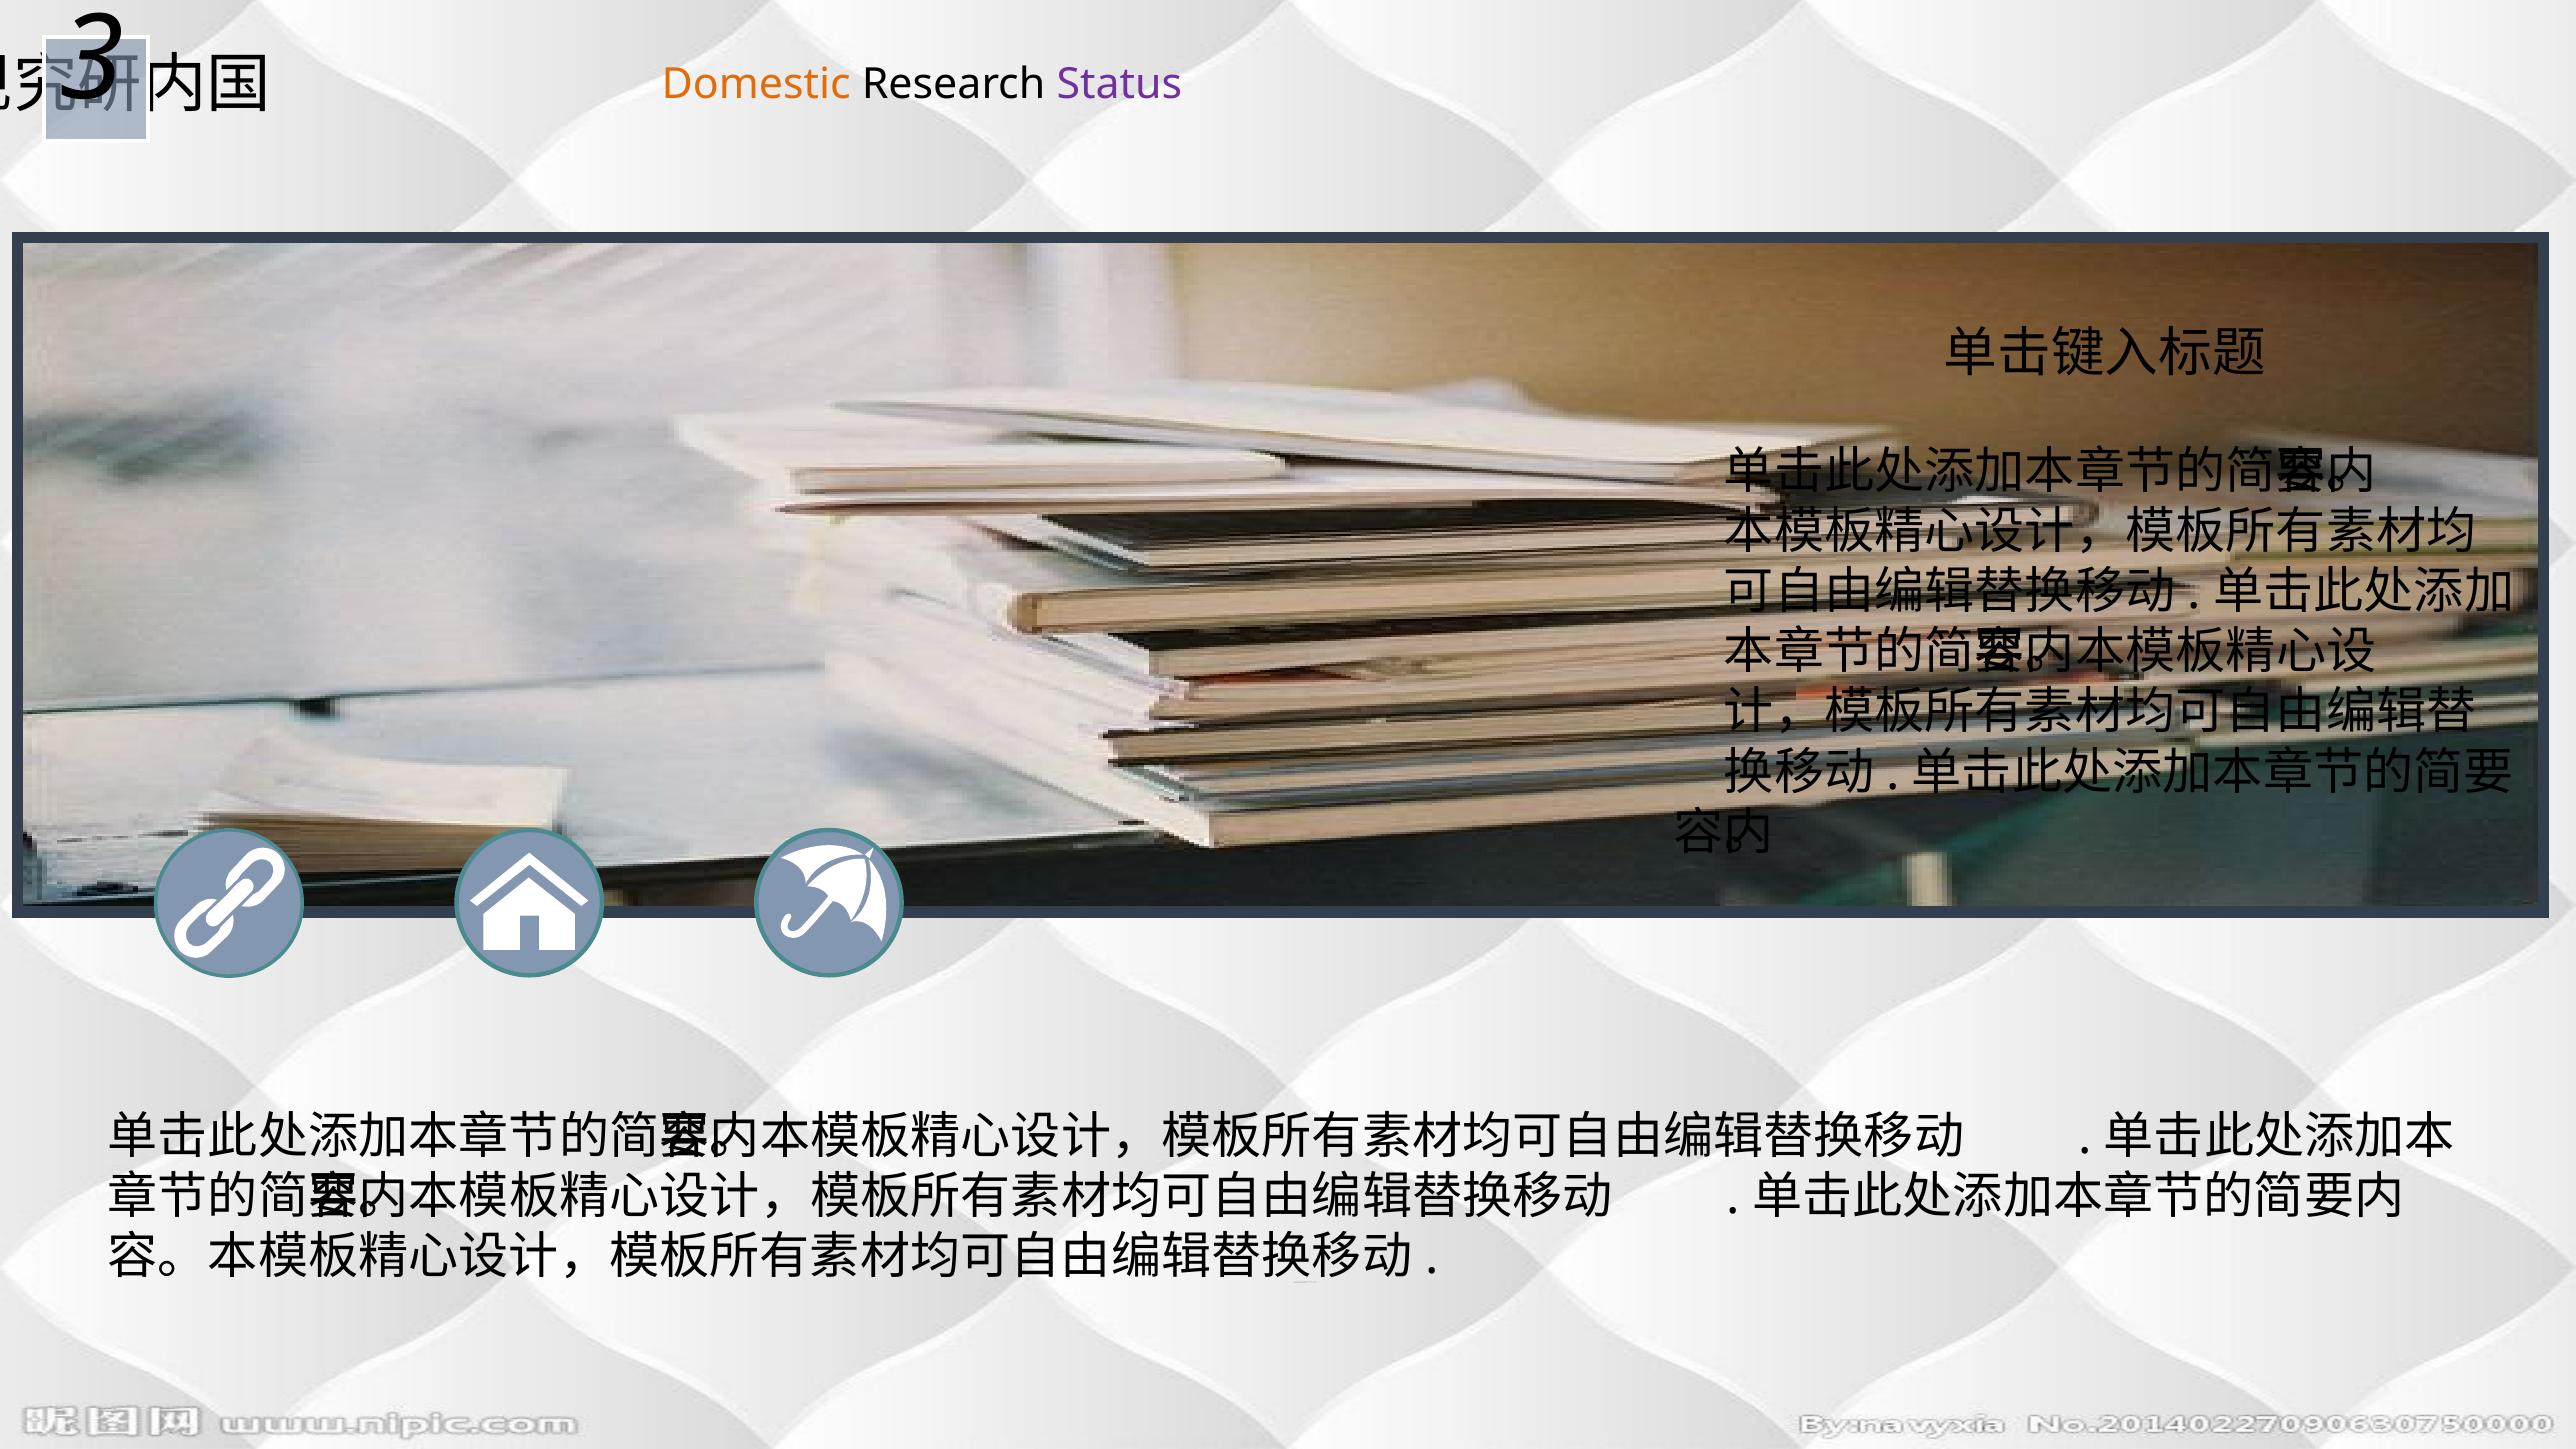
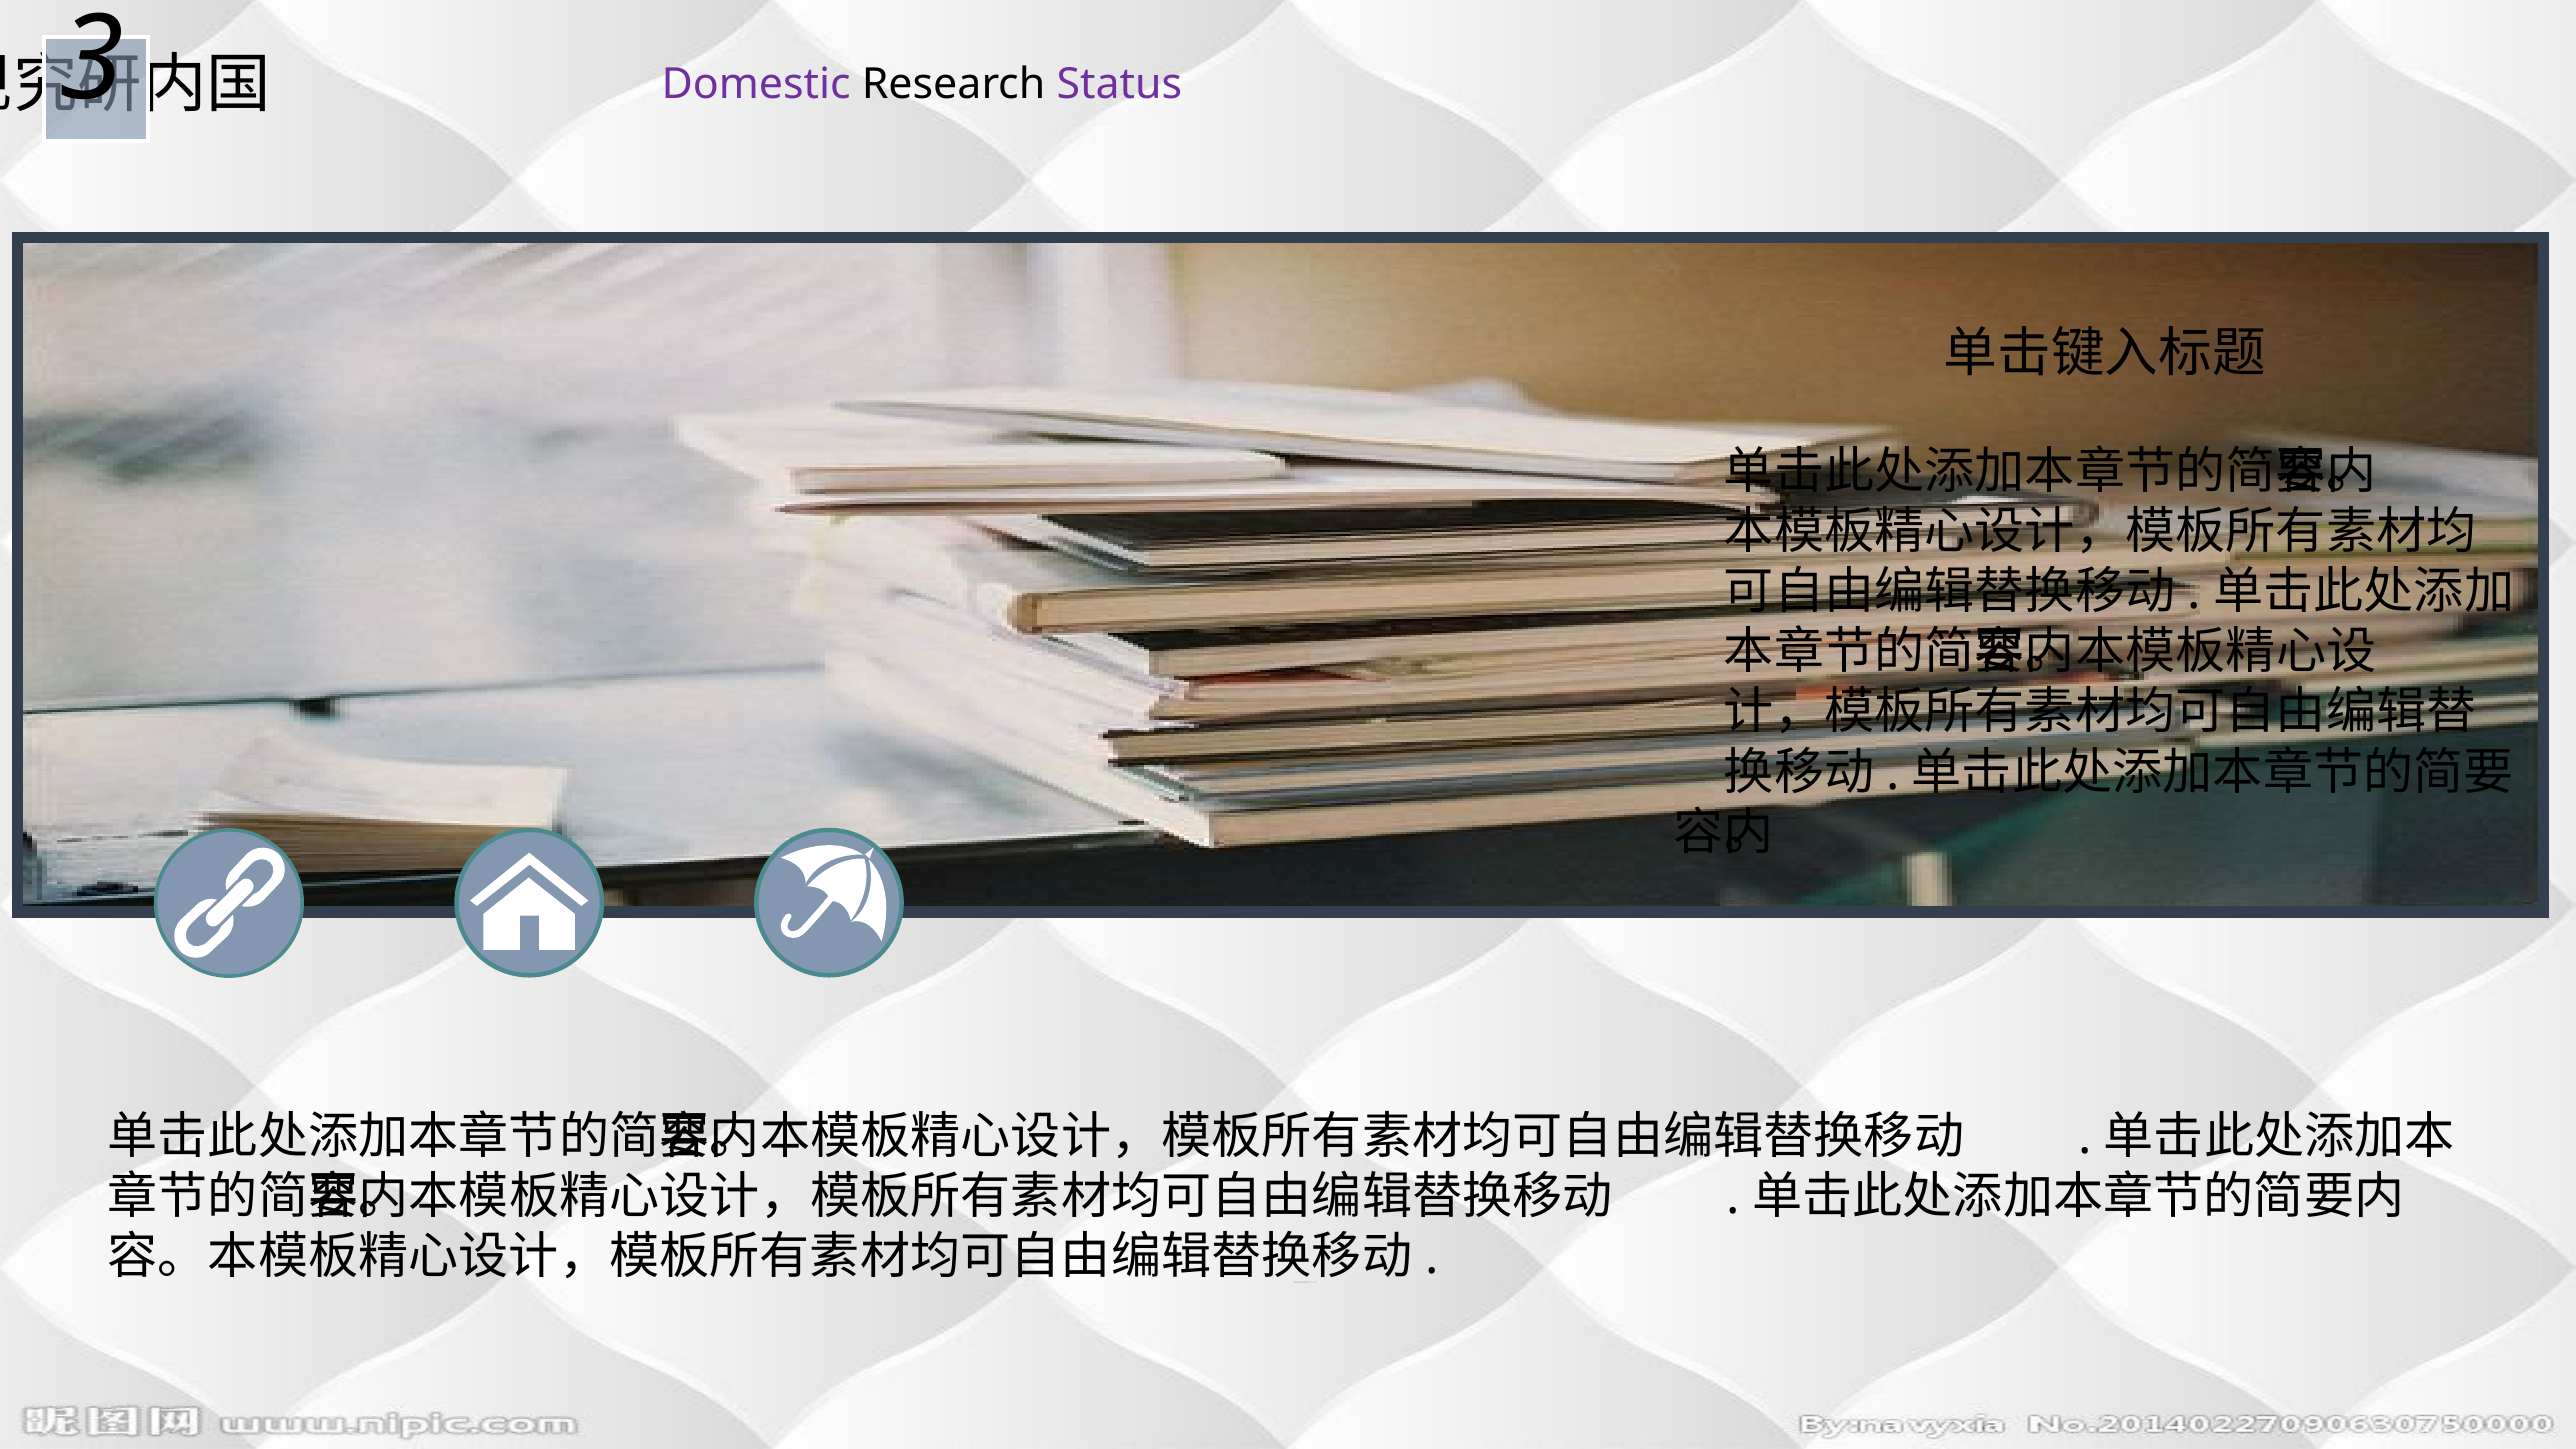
Domestic colour: orange -> purple
